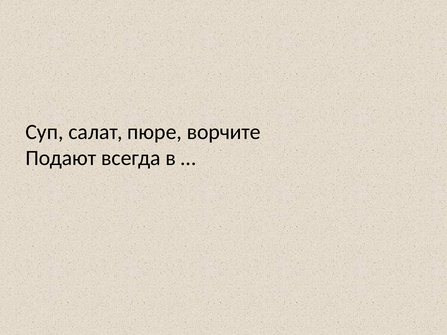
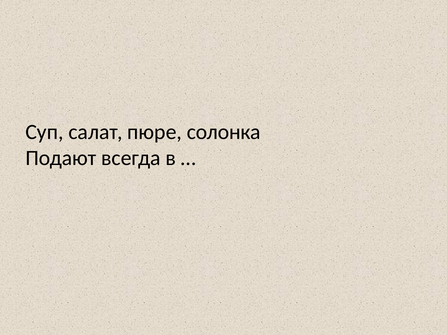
ворчите: ворчите -> солонка
